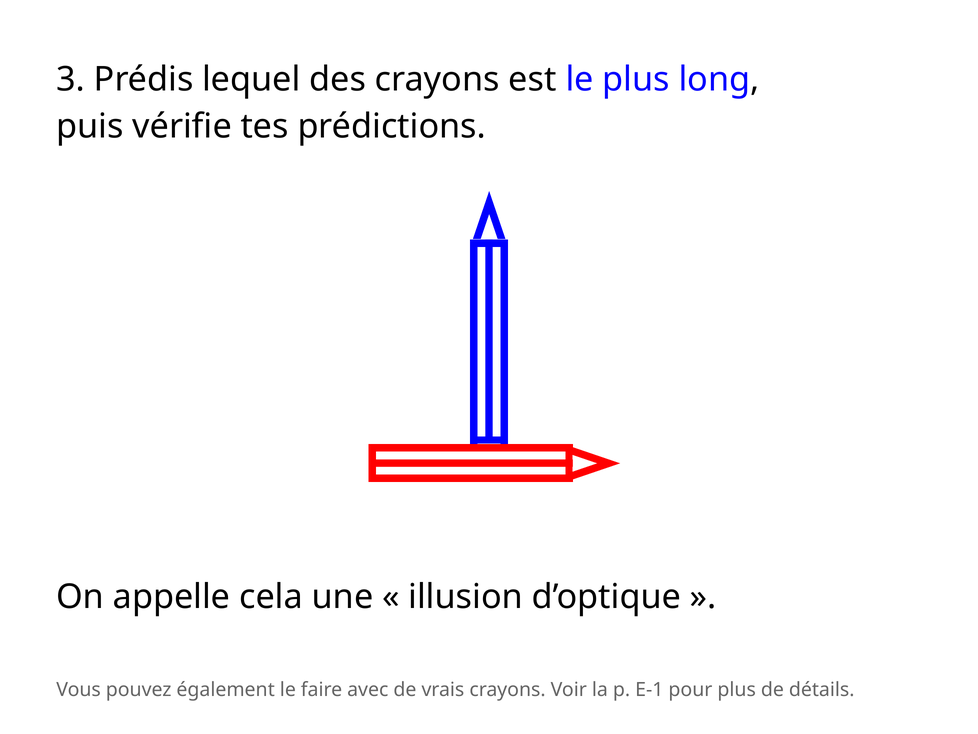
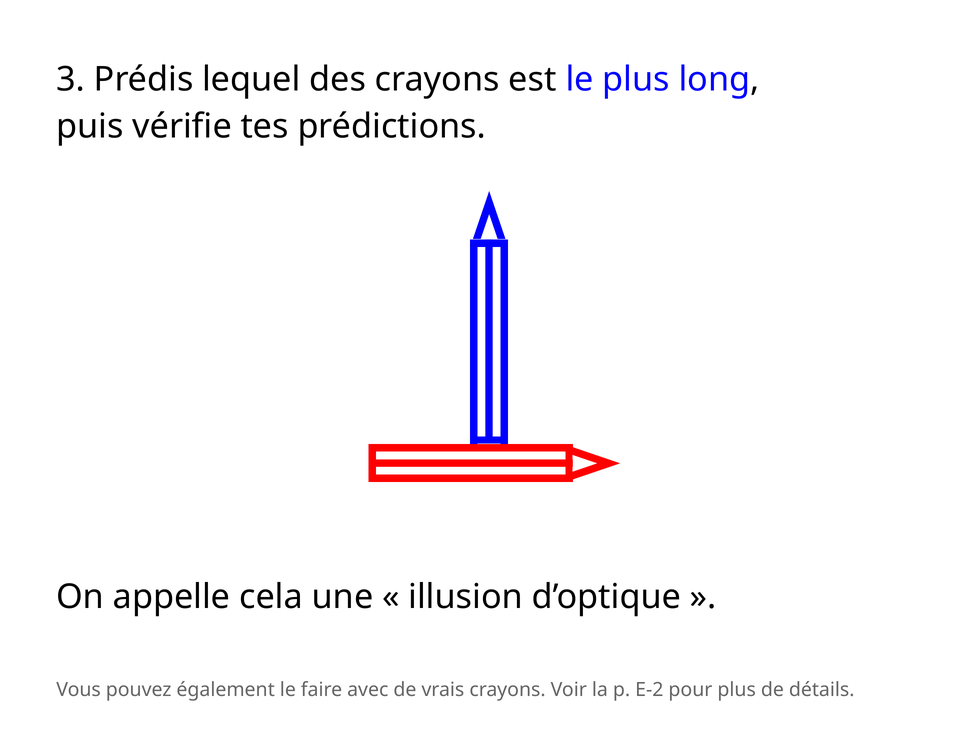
E-1: E-1 -> E-2
